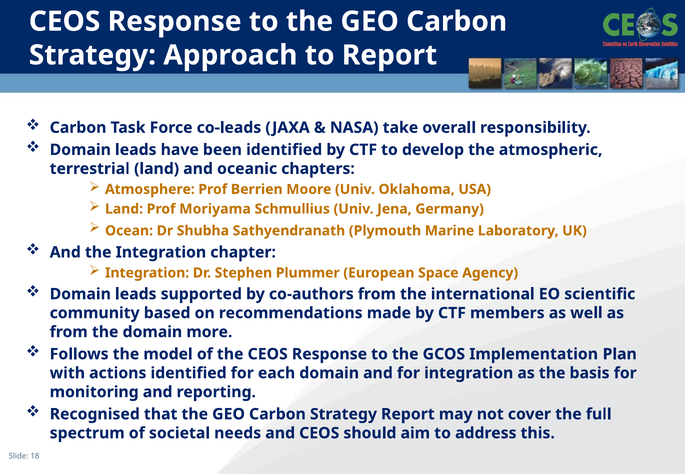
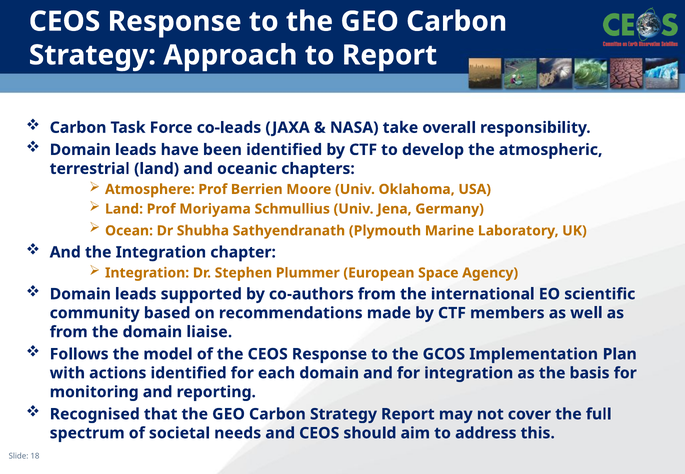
more: more -> liaise
